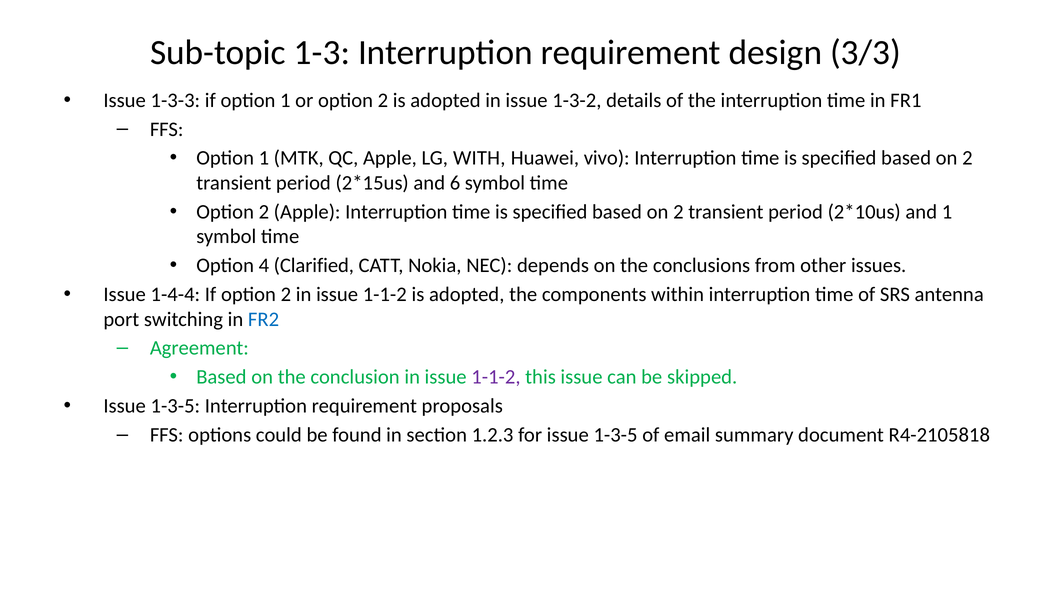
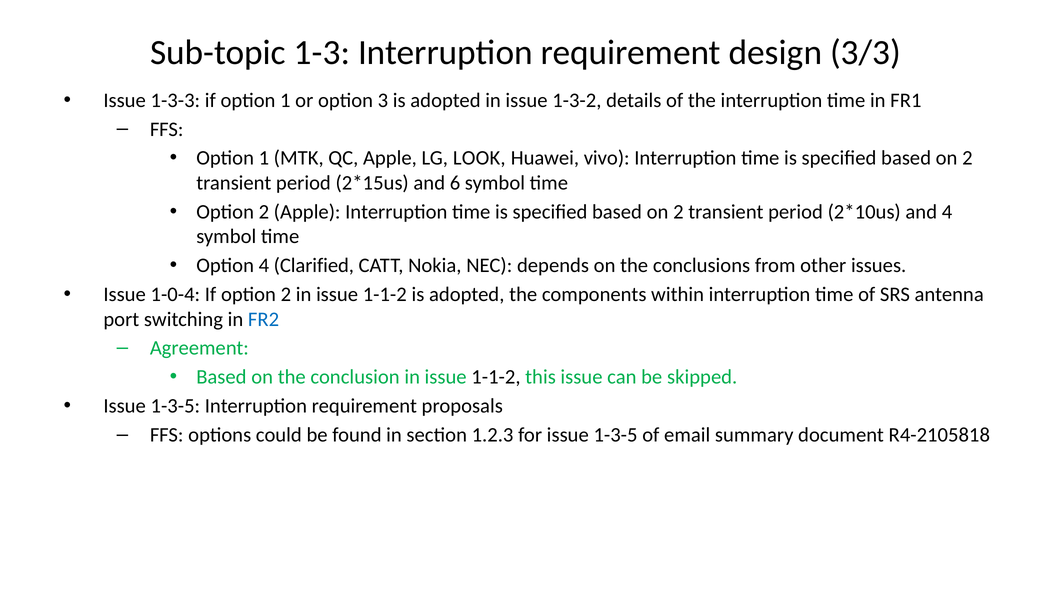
or option 2: 2 -> 3
WITH: WITH -> LOOK
and 1: 1 -> 4
1-4-4: 1-4-4 -> 1-0-4
1-1-2 at (496, 377) colour: purple -> black
